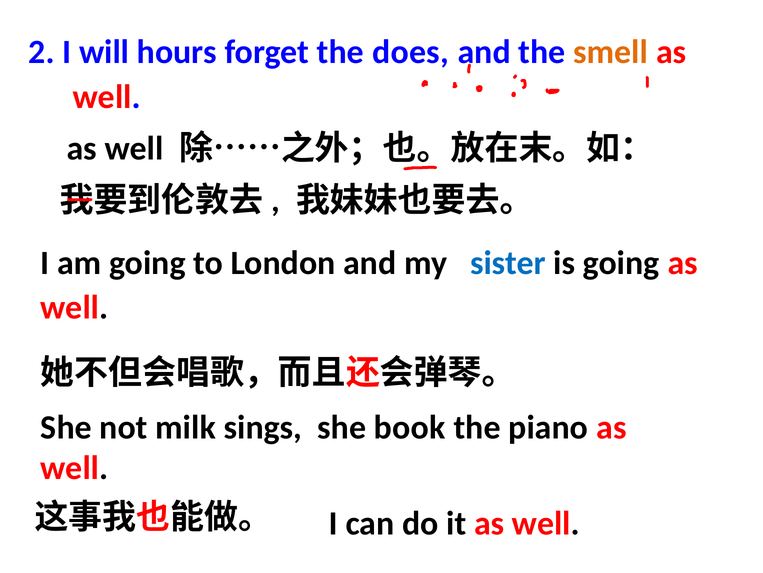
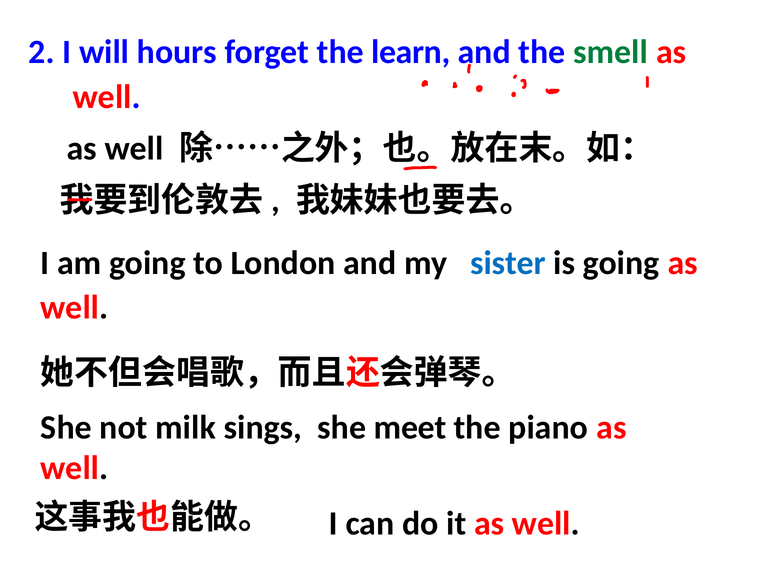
does: does -> learn
smell colour: orange -> green
book: book -> meet
